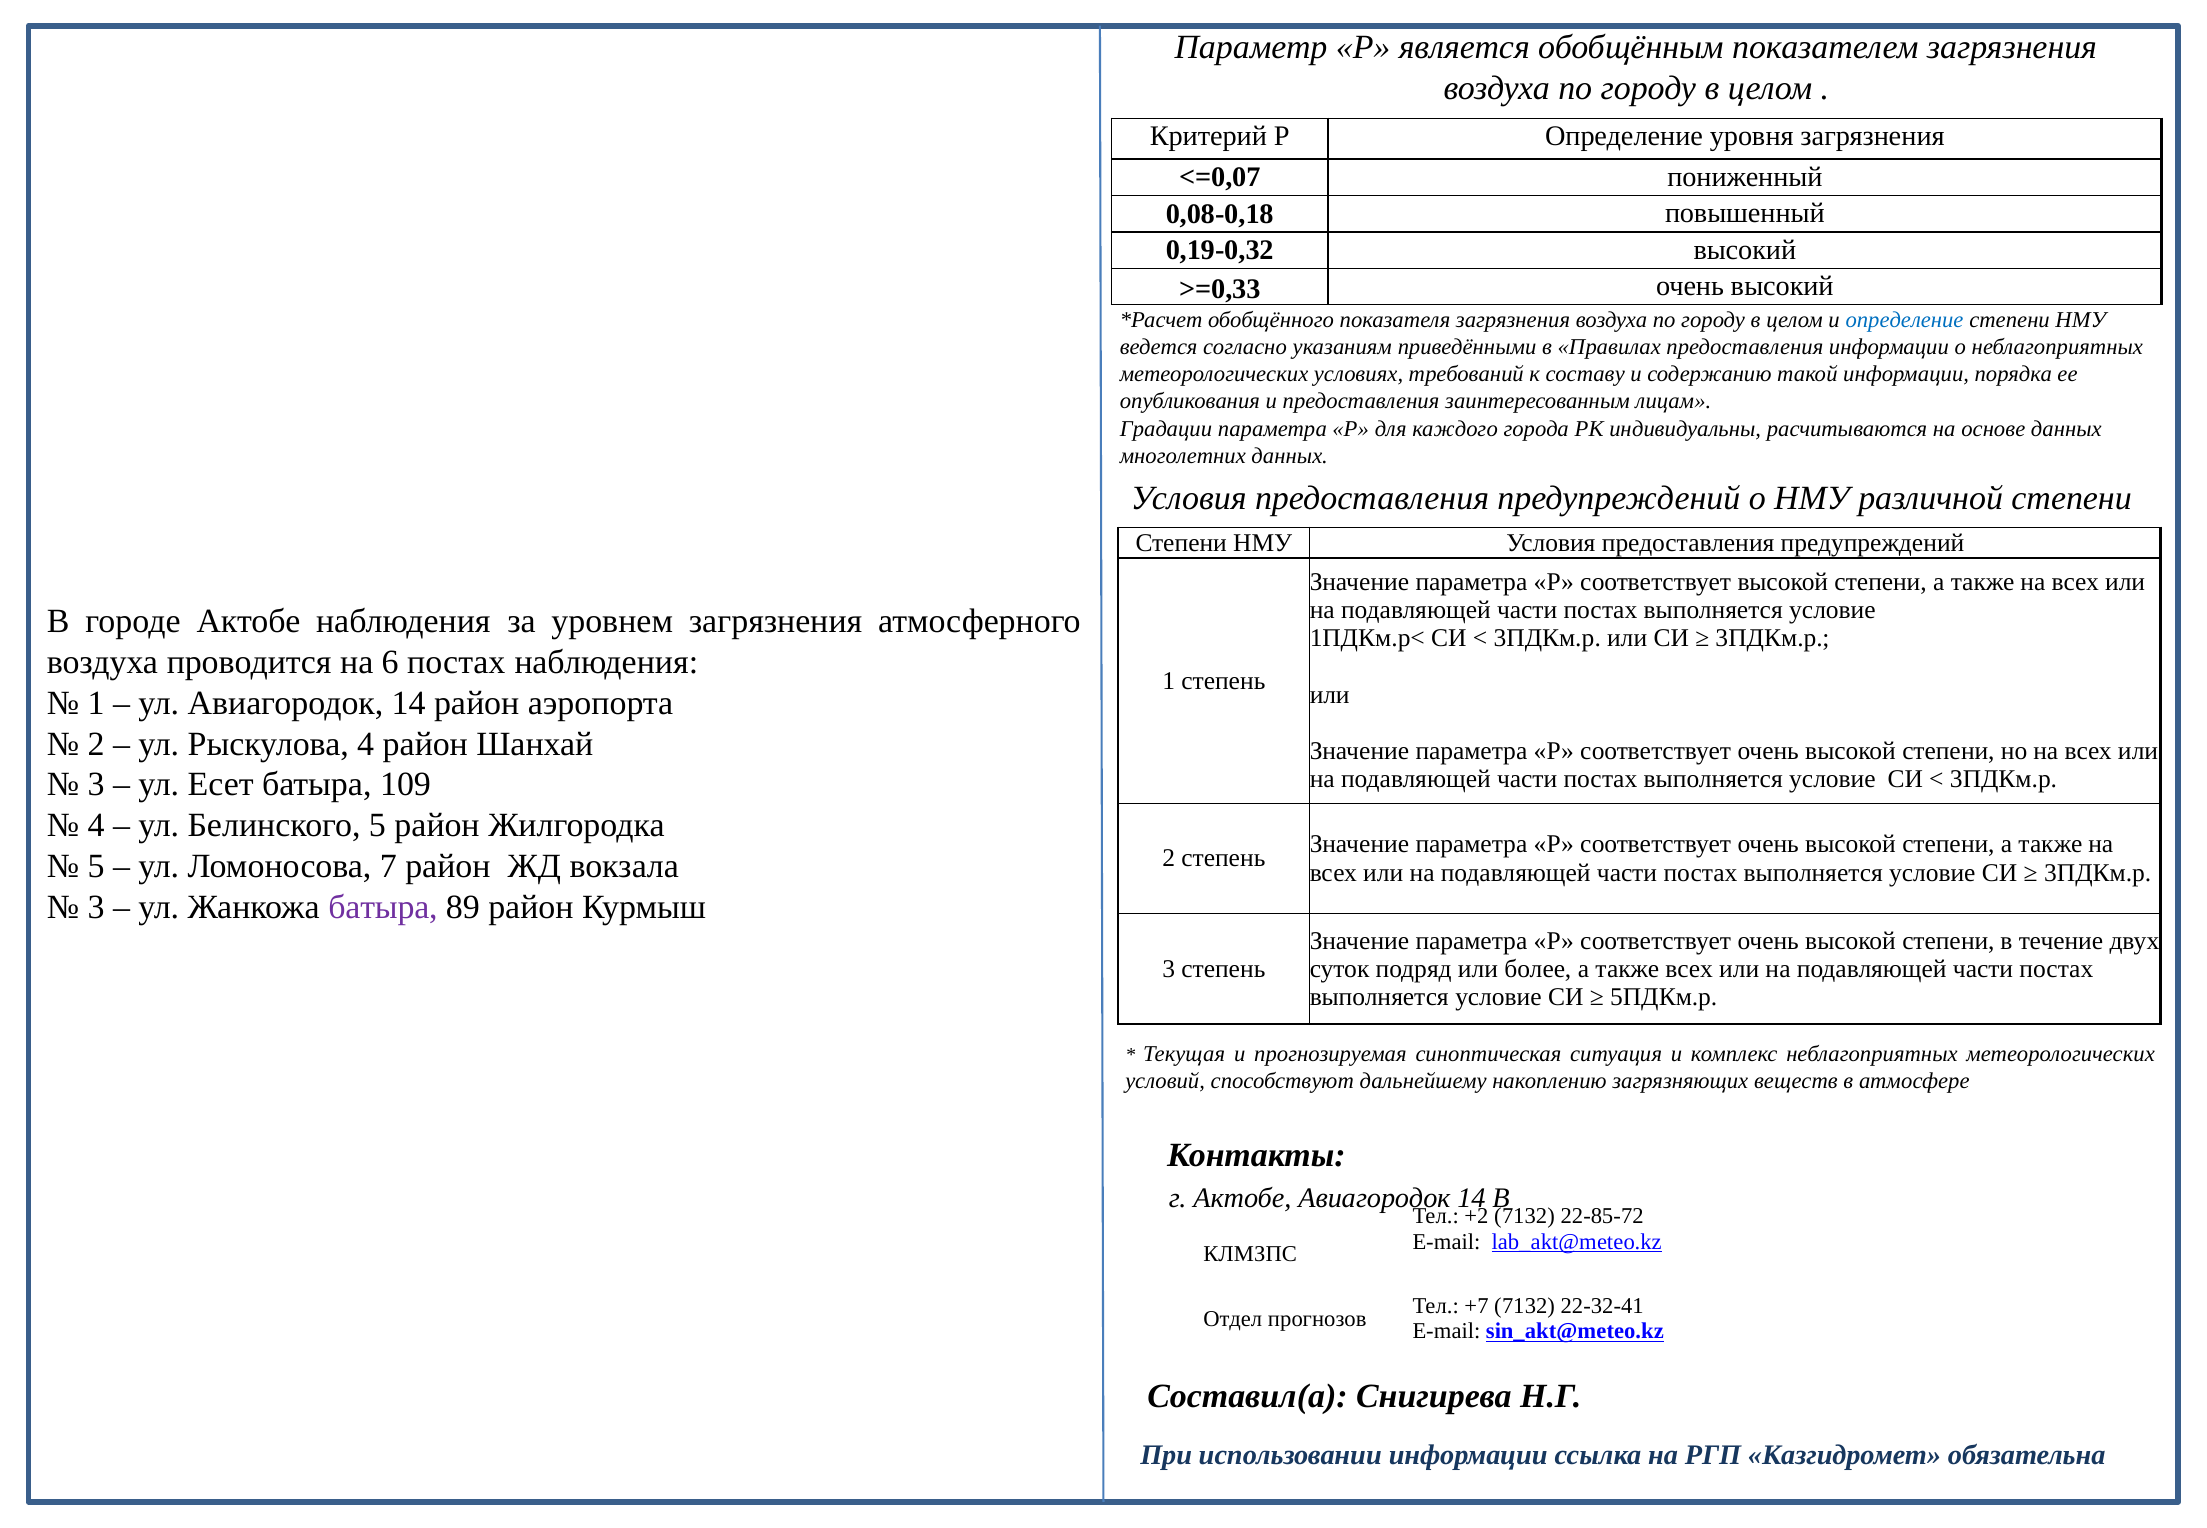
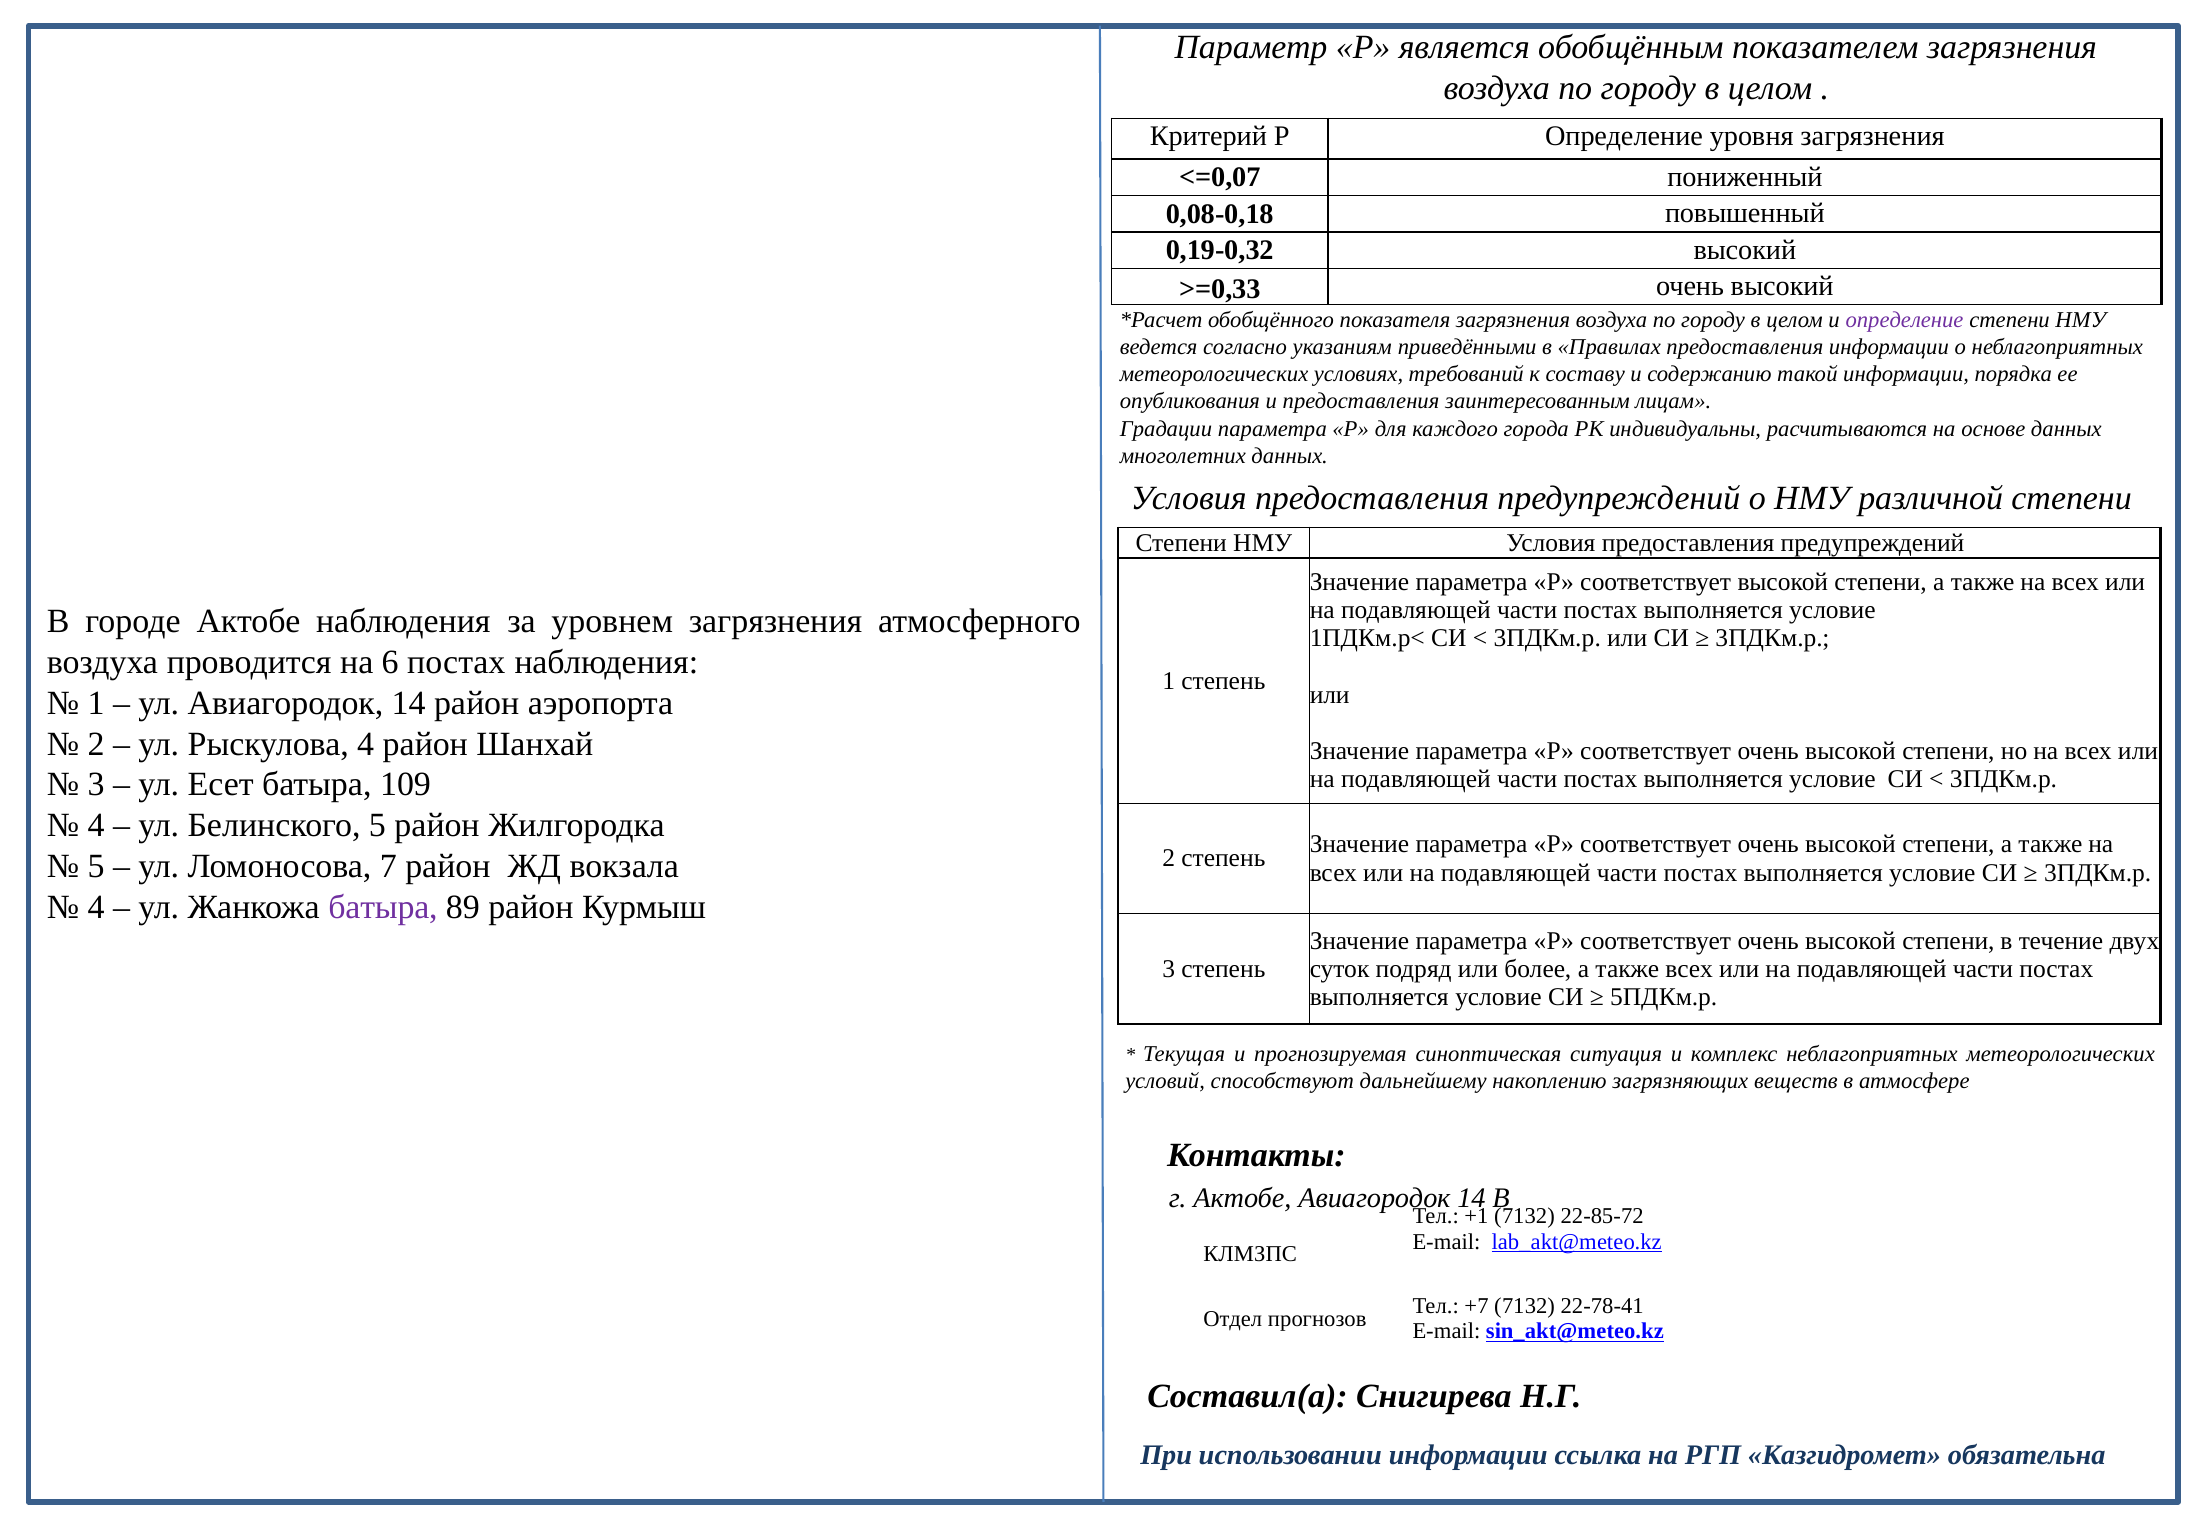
определение at (1905, 320) colour: blue -> purple
3 at (96, 907): 3 -> 4
+2: +2 -> +1
22-32-41: 22-32-41 -> 22-78-41
